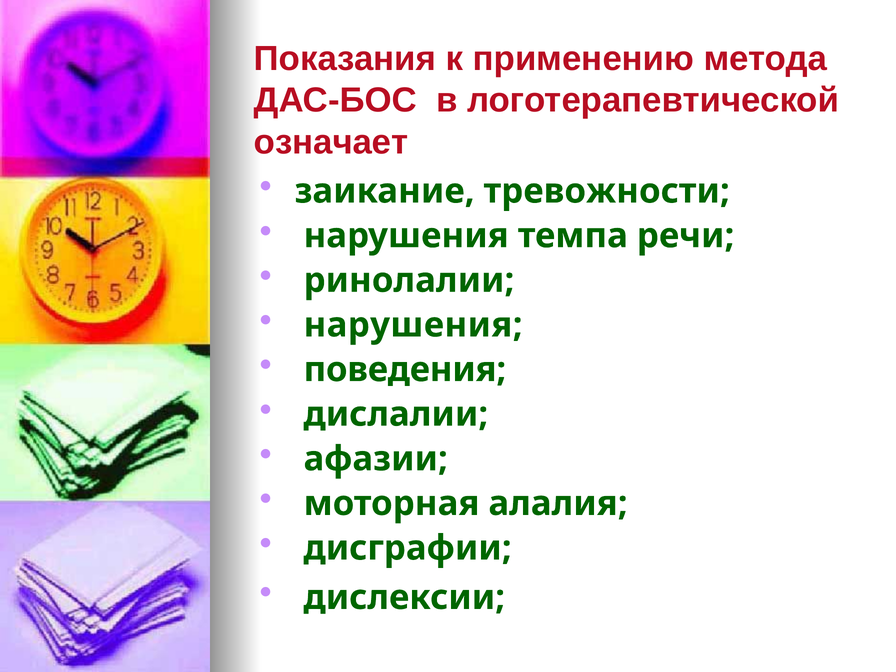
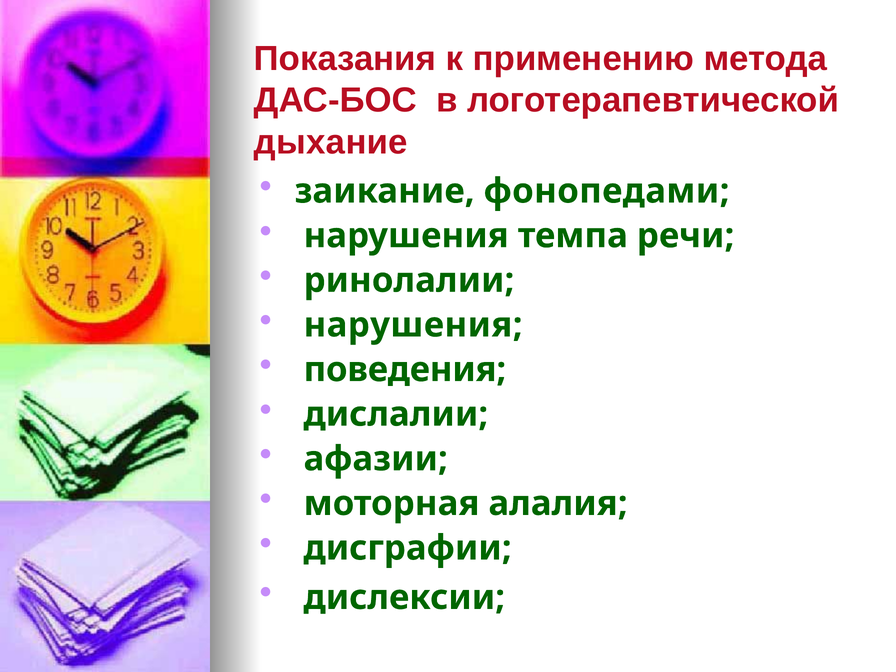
означает: означает -> дыхание
тревожности: тревожности -> фонопедами
